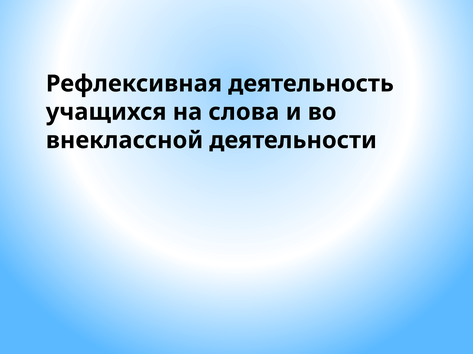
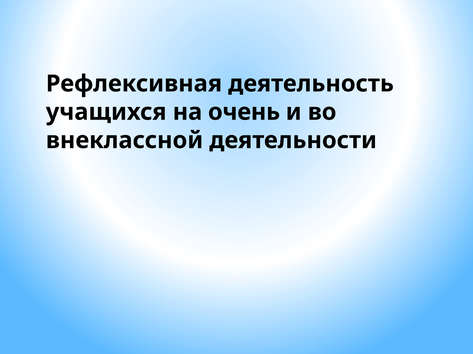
слова: слова -> очень
